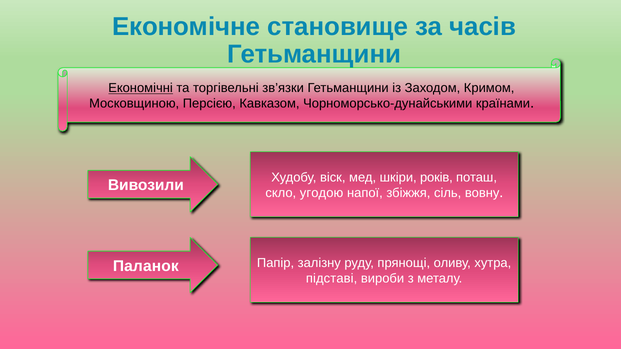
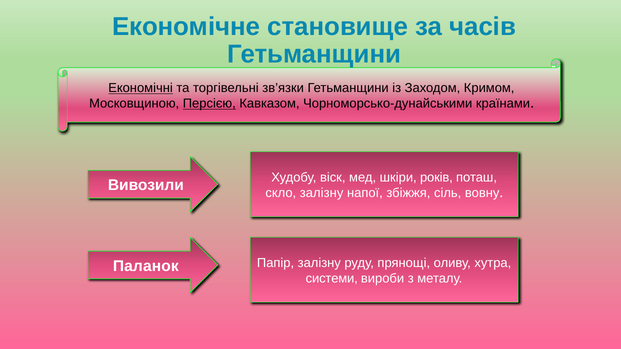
Персією underline: none -> present
скло угодою: угодою -> залізну
підставі: підставі -> системи
